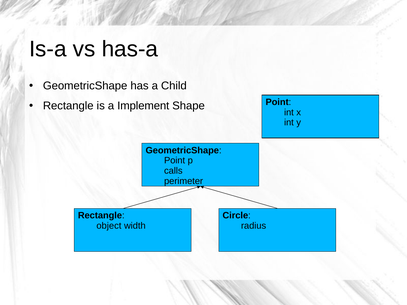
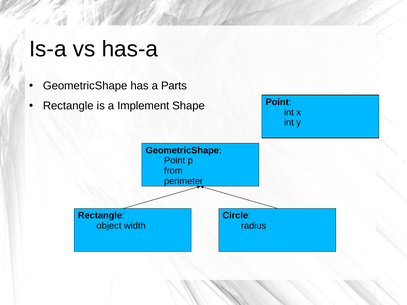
Child: Child -> Parts
calls: calls -> from
